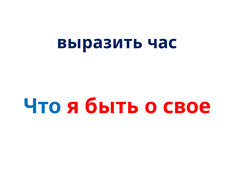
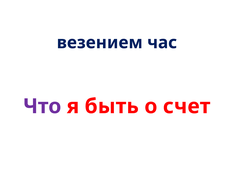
выразить: выразить -> везением
Что colour: blue -> purple
свое: свое -> счет
